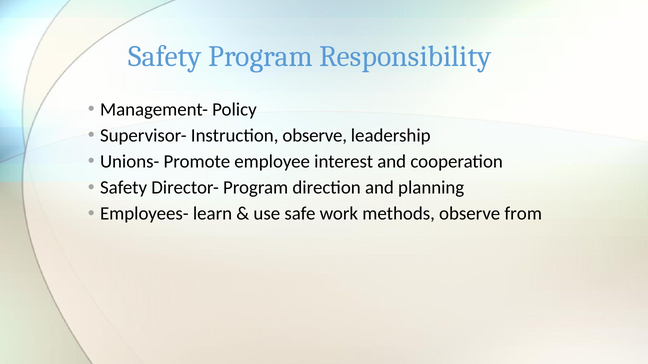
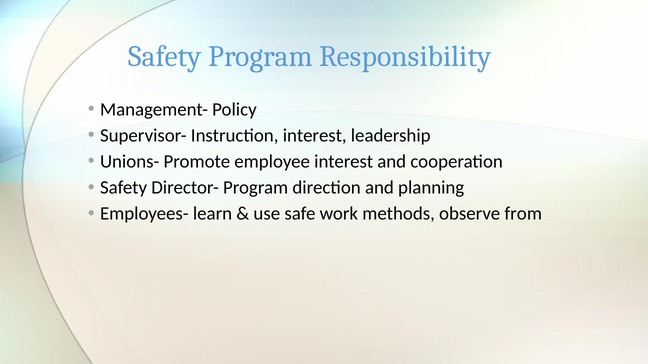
Instruction observe: observe -> interest
